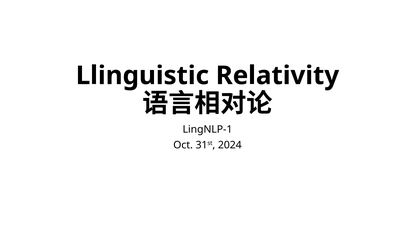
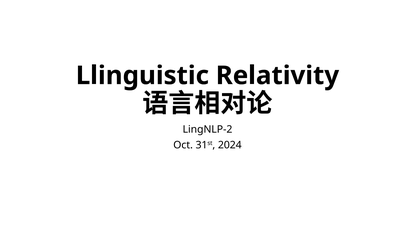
LingNLP-1: LingNLP-1 -> LingNLP-2
